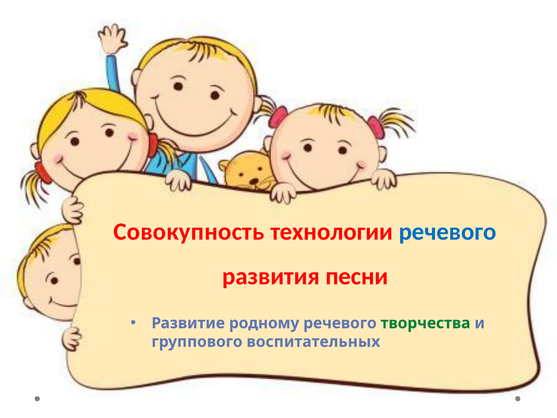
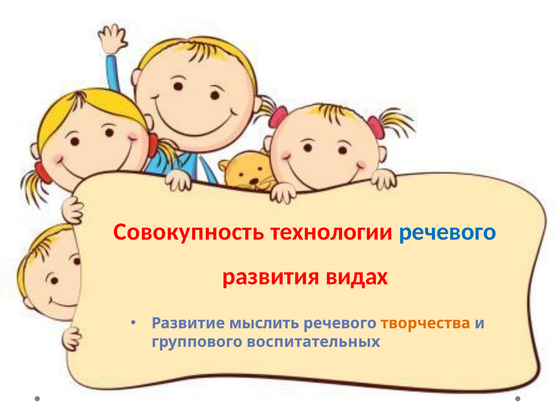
песни: песни -> видах
родному: родному -> мыслить
творчества colour: green -> orange
